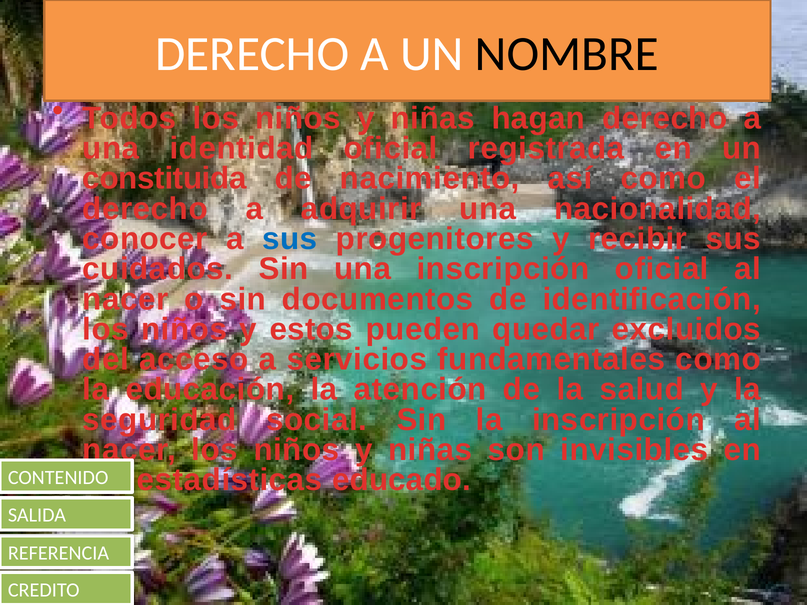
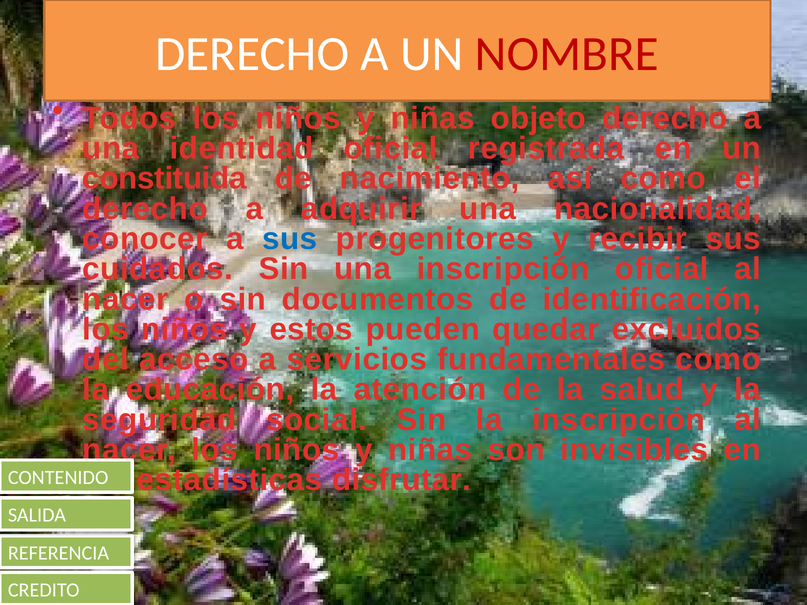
NOMBRE colour: black -> red
hagan: hagan -> objeto
educado: educado -> disfrutar
